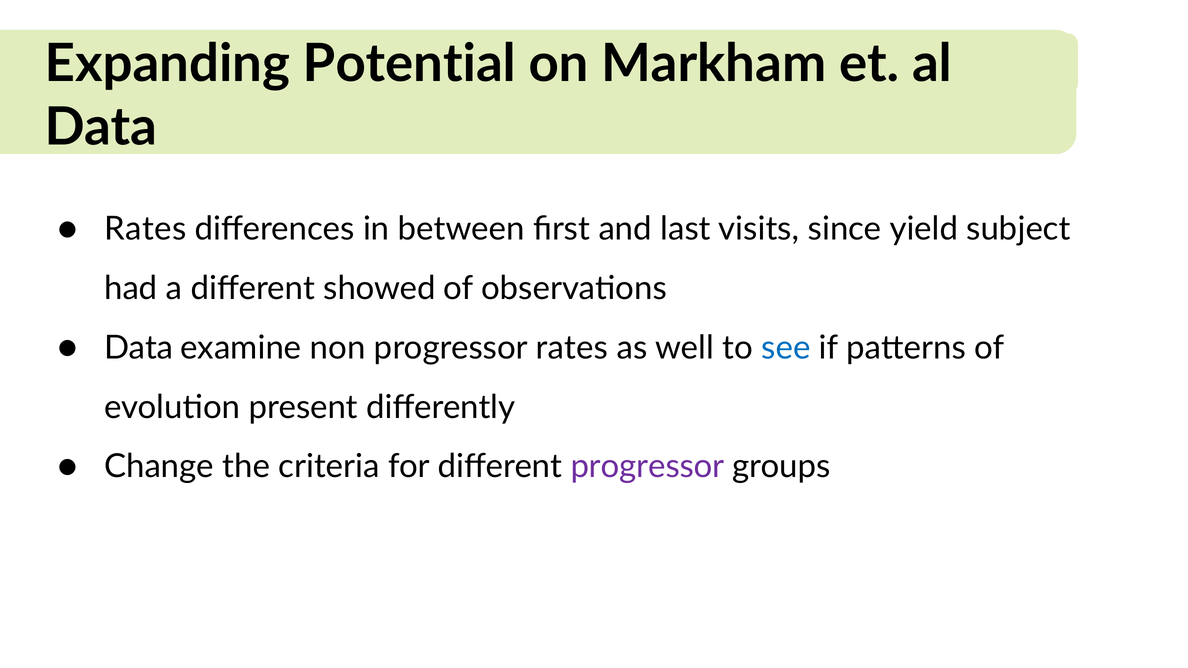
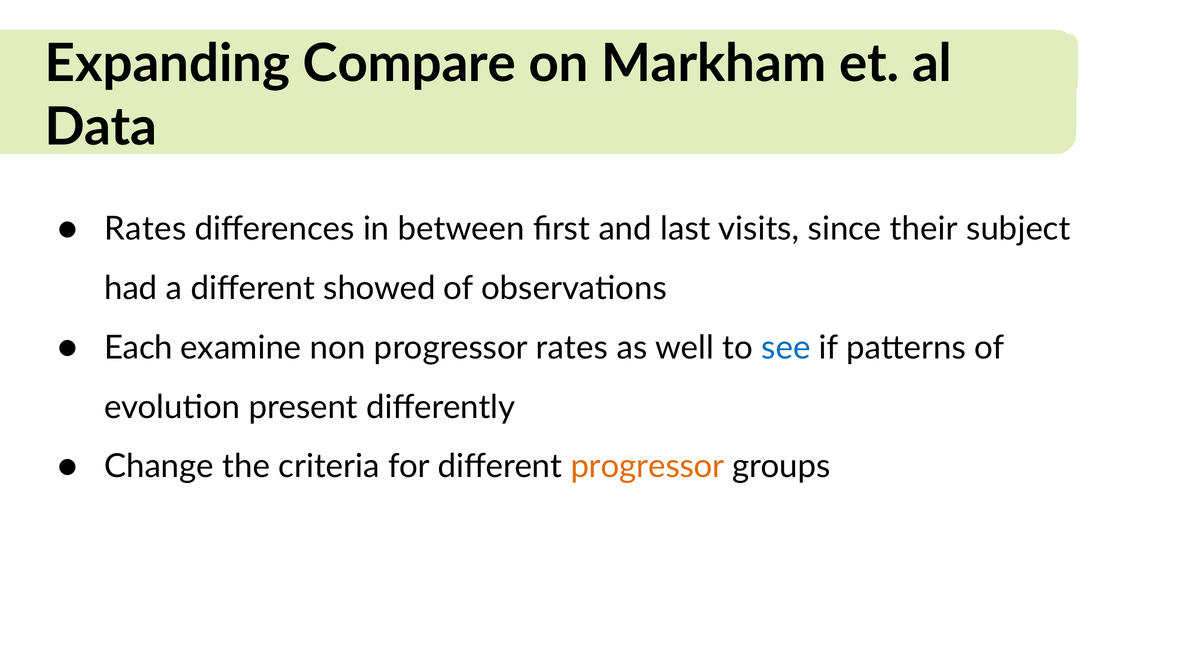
Potential: Potential -> Compare
yield: yield -> their
Data at (139, 348): Data -> Each
progressor at (648, 467) colour: purple -> orange
